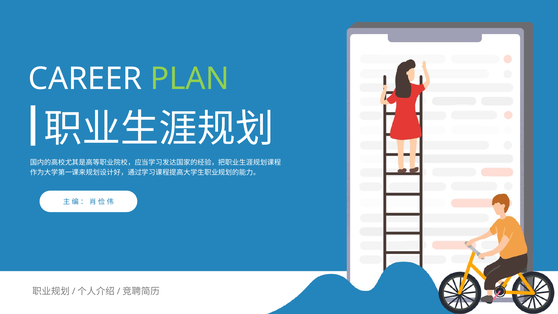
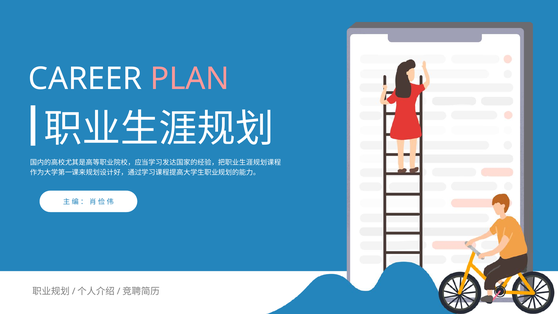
PLAN colour: light green -> pink
